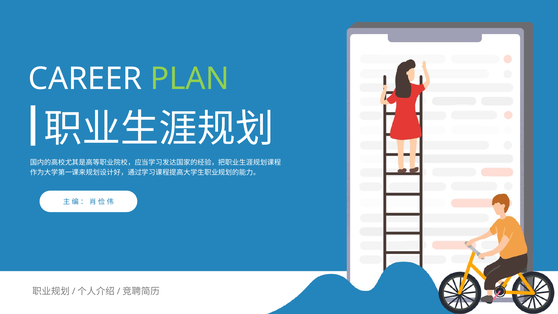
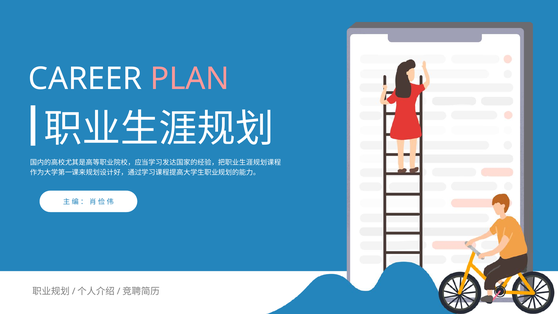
PLAN colour: light green -> pink
